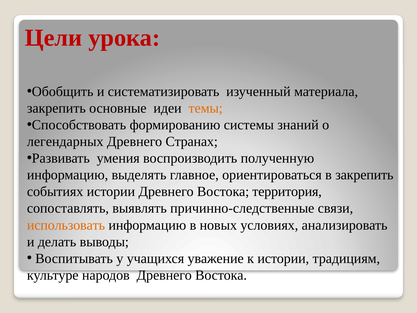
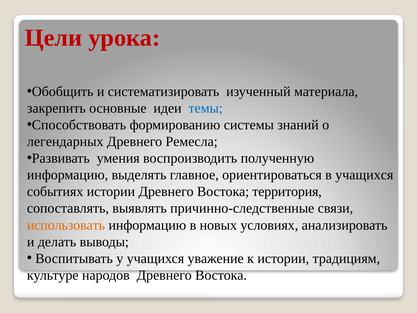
темы colour: orange -> blue
Странах: Странах -> Ремесла
в закрепить: закрепить -> учащихся
